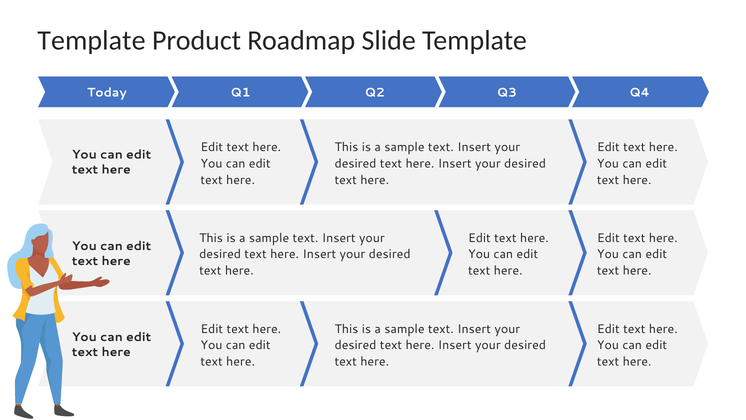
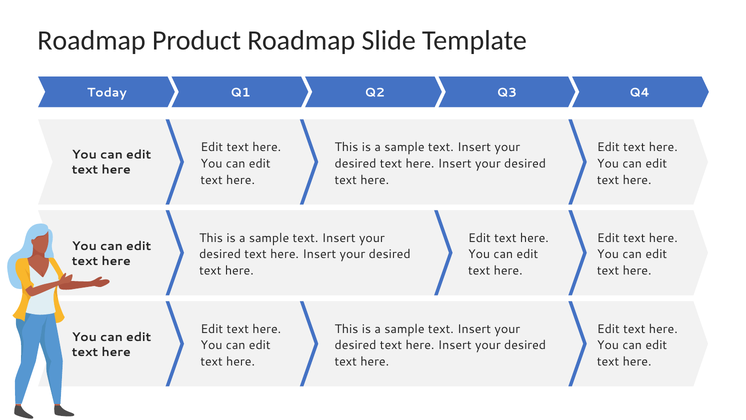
Template at (91, 41): Template -> Roadmap
